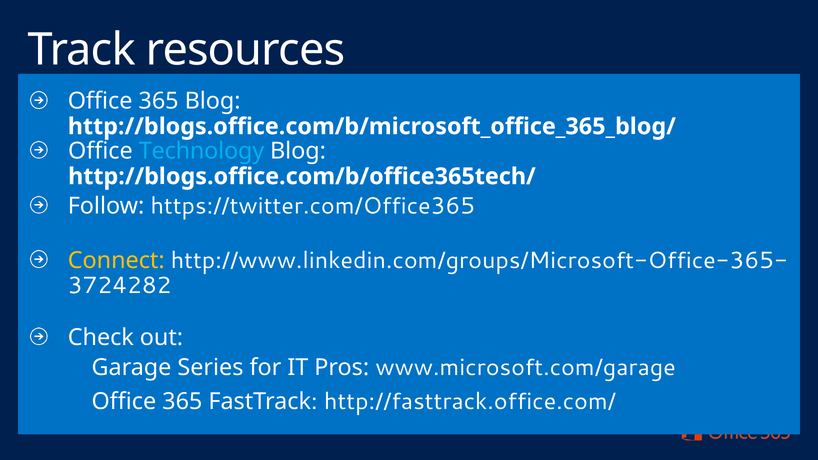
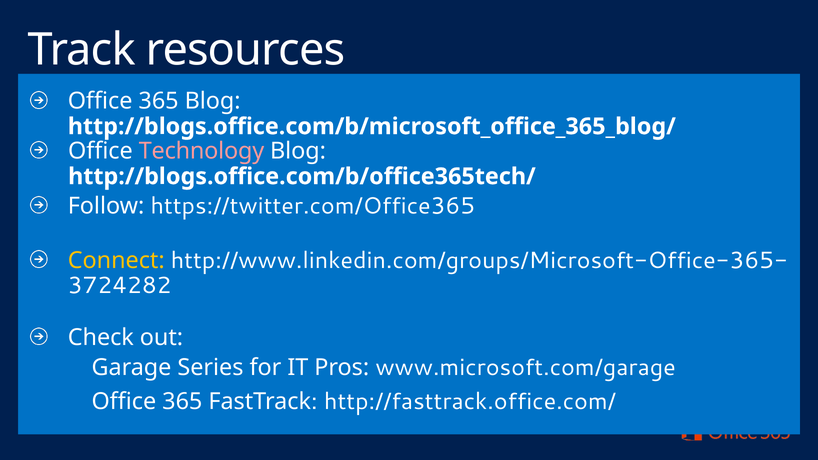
Technology colour: light blue -> pink
